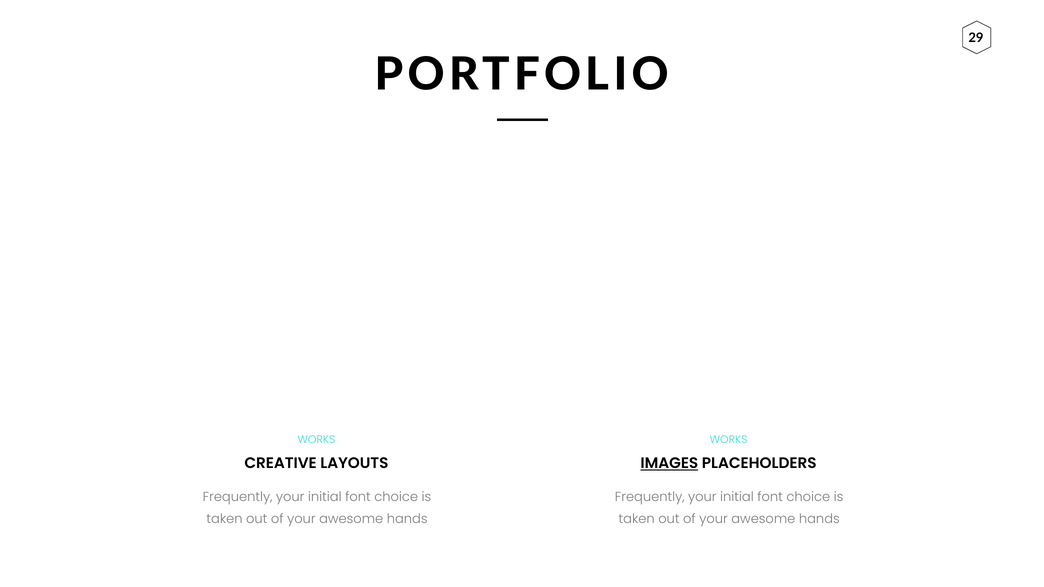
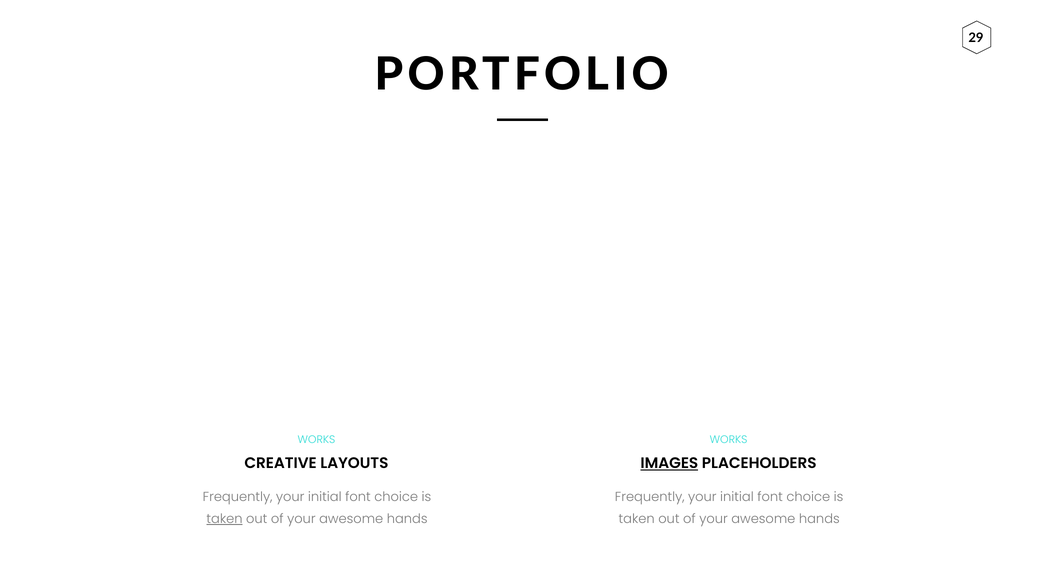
taken at (224, 519) underline: none -> present
